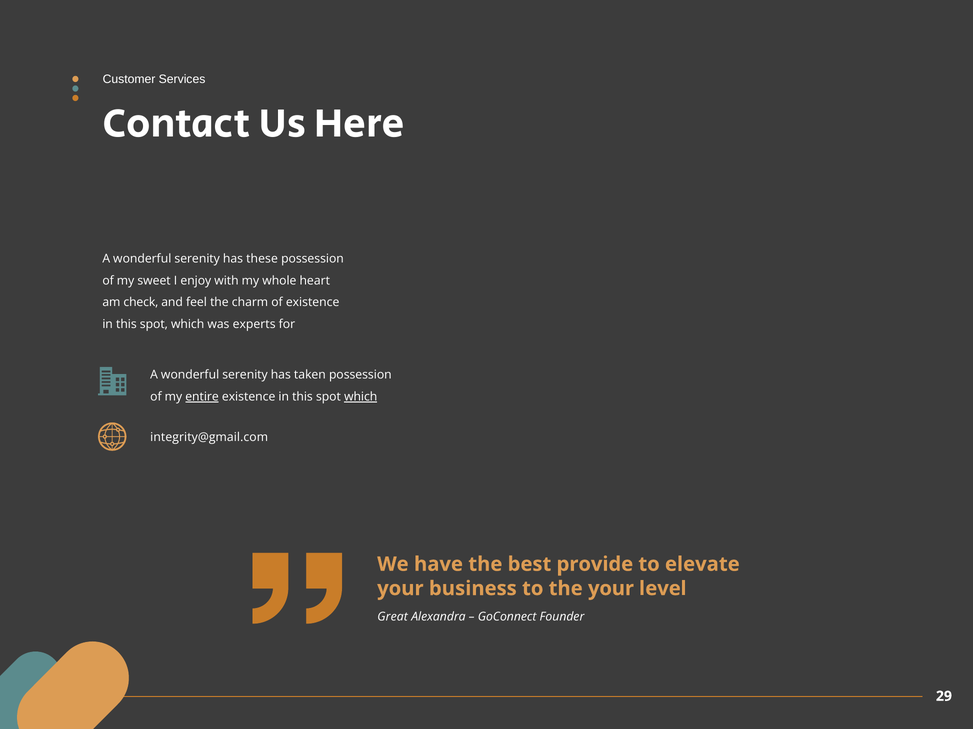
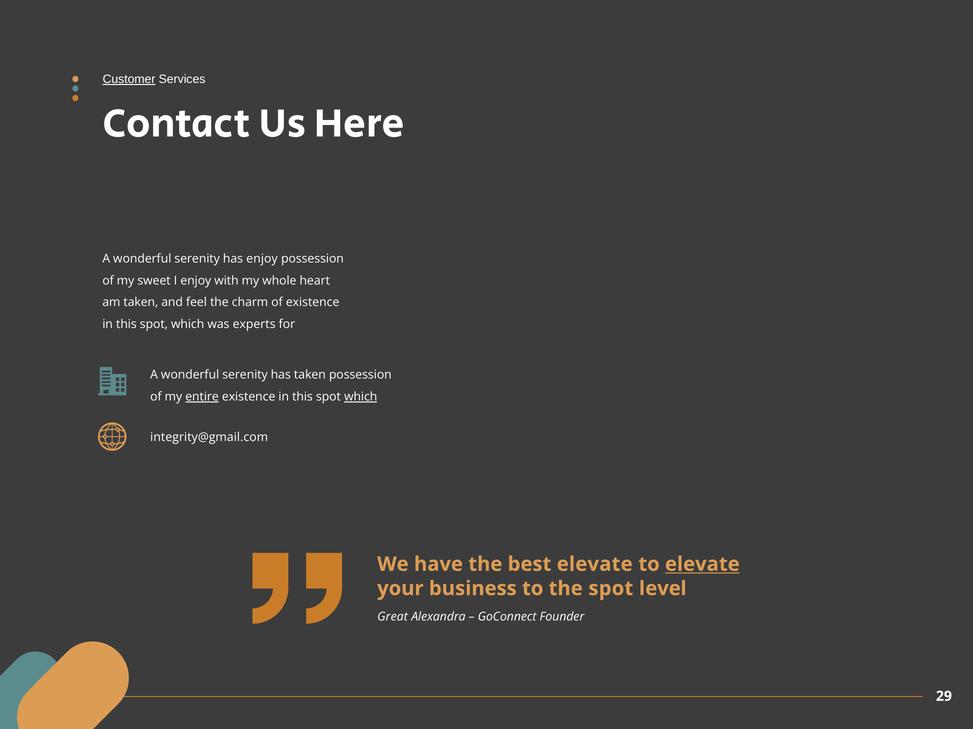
Customer underline: none -> present
has these: these -> enjoy
am check: check -> taken
best provide: provide -> elevate
elevate at (702, 565) underline: none -> present
the your: your -> spot
